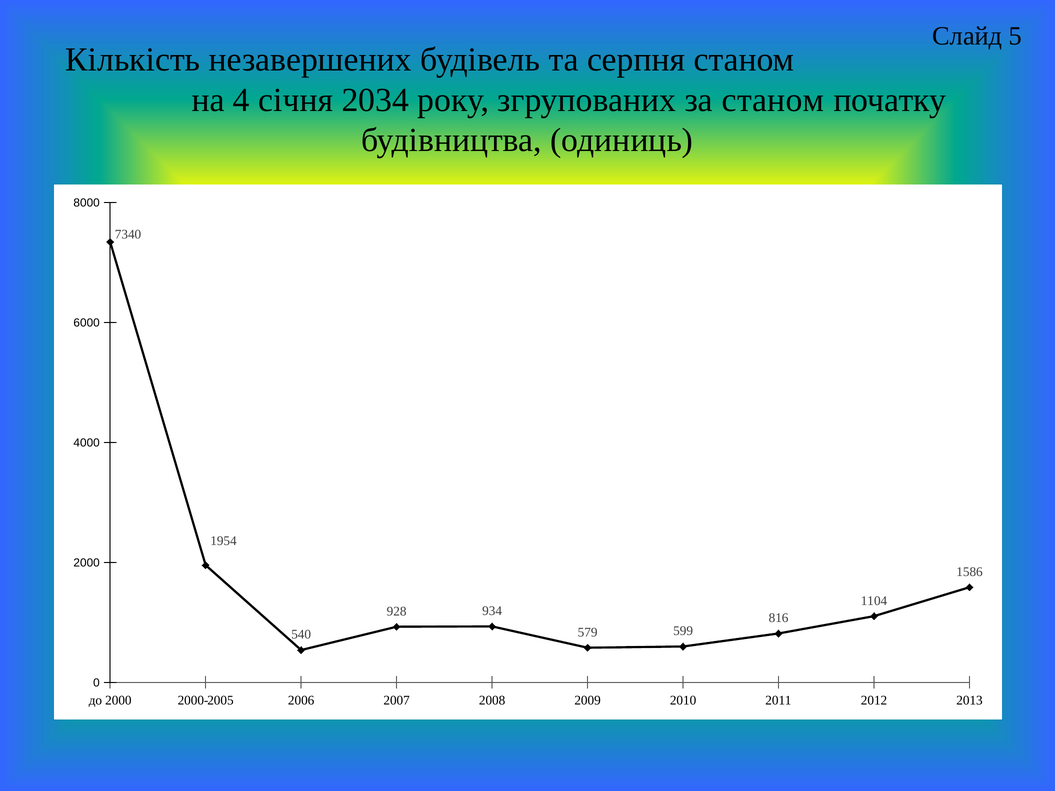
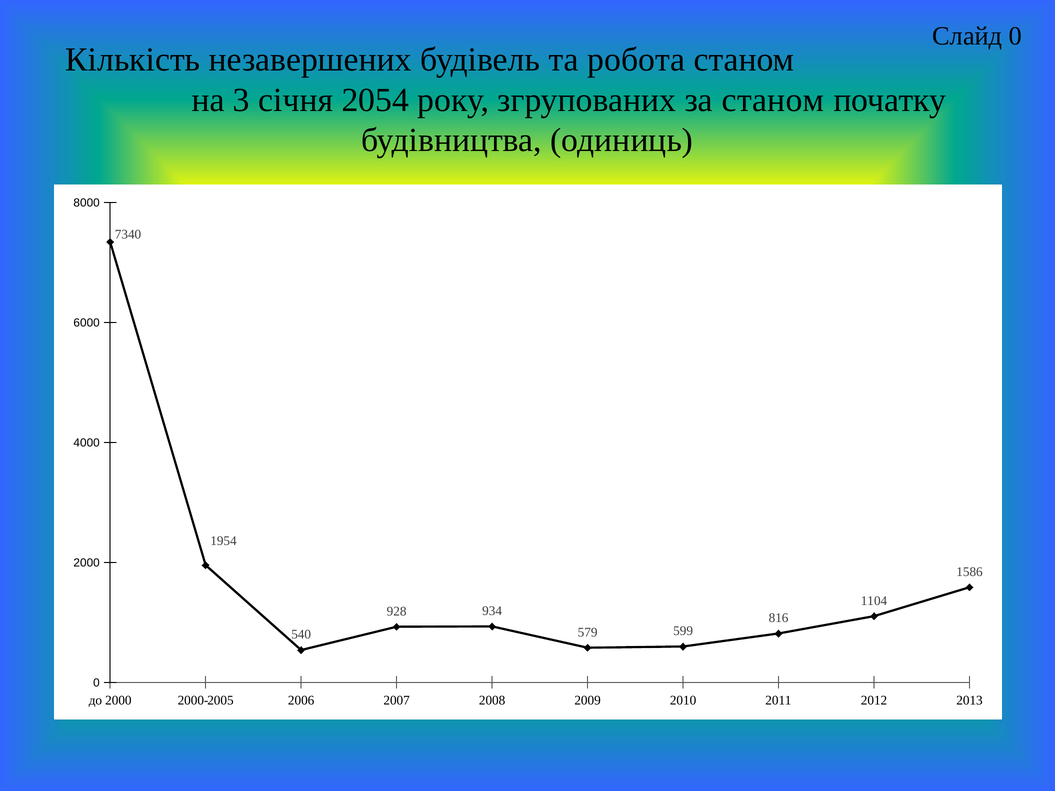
Слайд 5: 5 -> 0
серпня: серпня -> робота
4: 4 -> 3
2034: 2034 -> 2054
